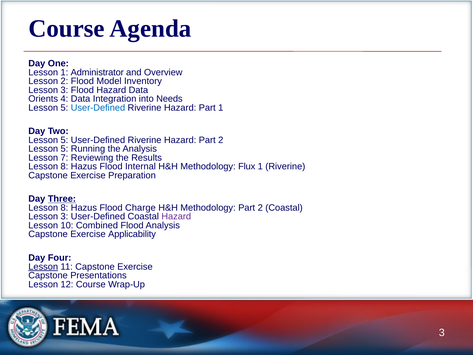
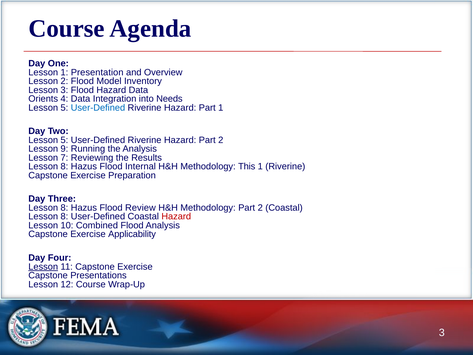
Administrator: Administrator -> Presentation
5 at (64, 149): 5 -> 9
Flux: Flux -> This
Three underline: present -> none
Charge: Charge -> Review
3 at (64, 216): 3 -> 8
Hazard at (176, 216) colour: purple -> red
